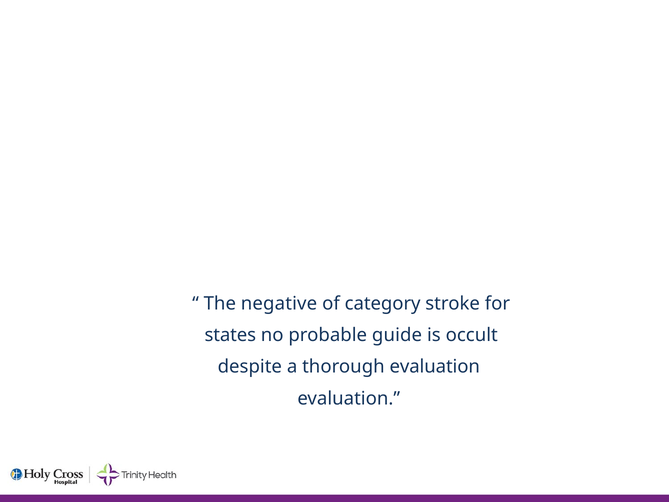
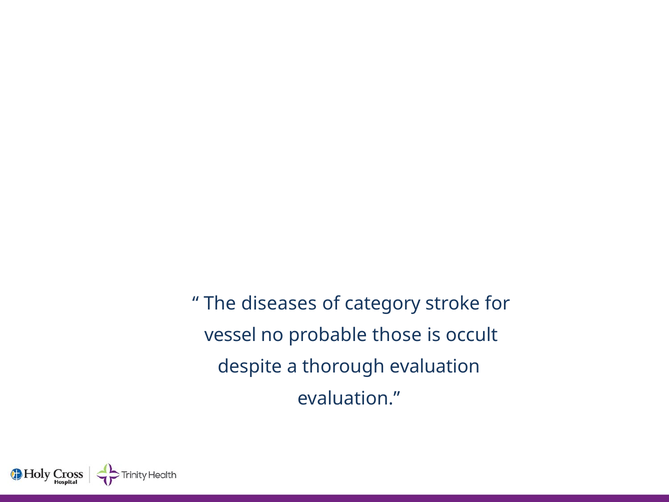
negative: negative -> diseases
states: states -> vessel
guide: guide -> those
